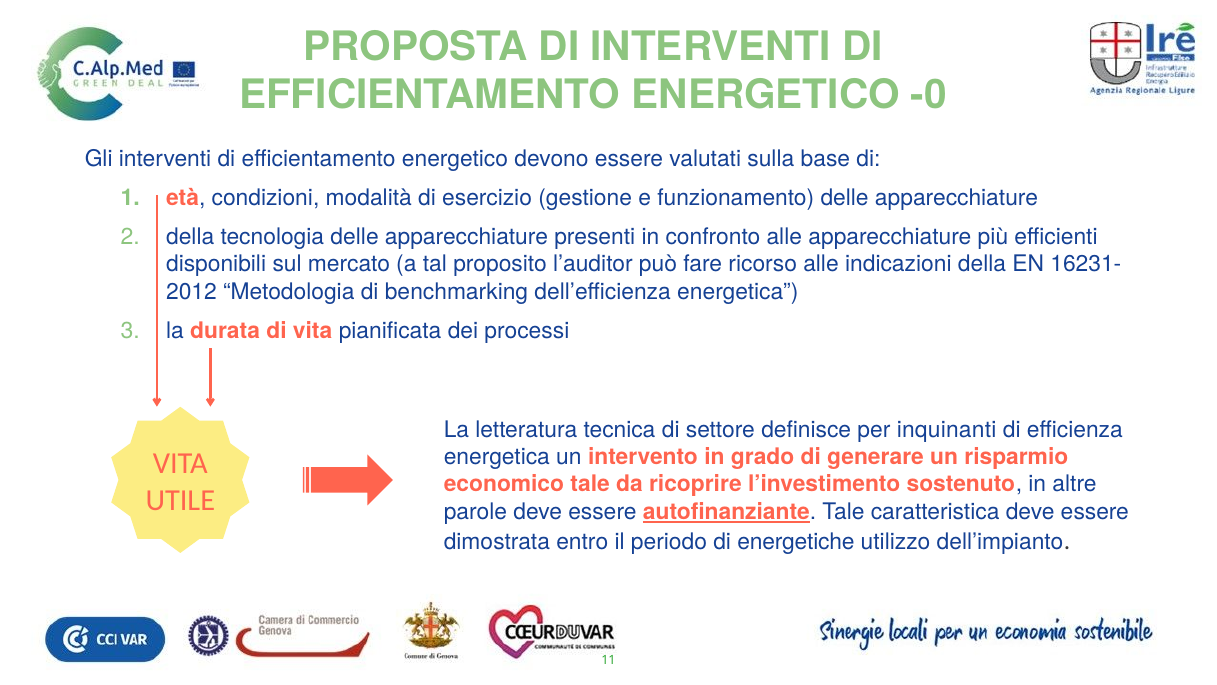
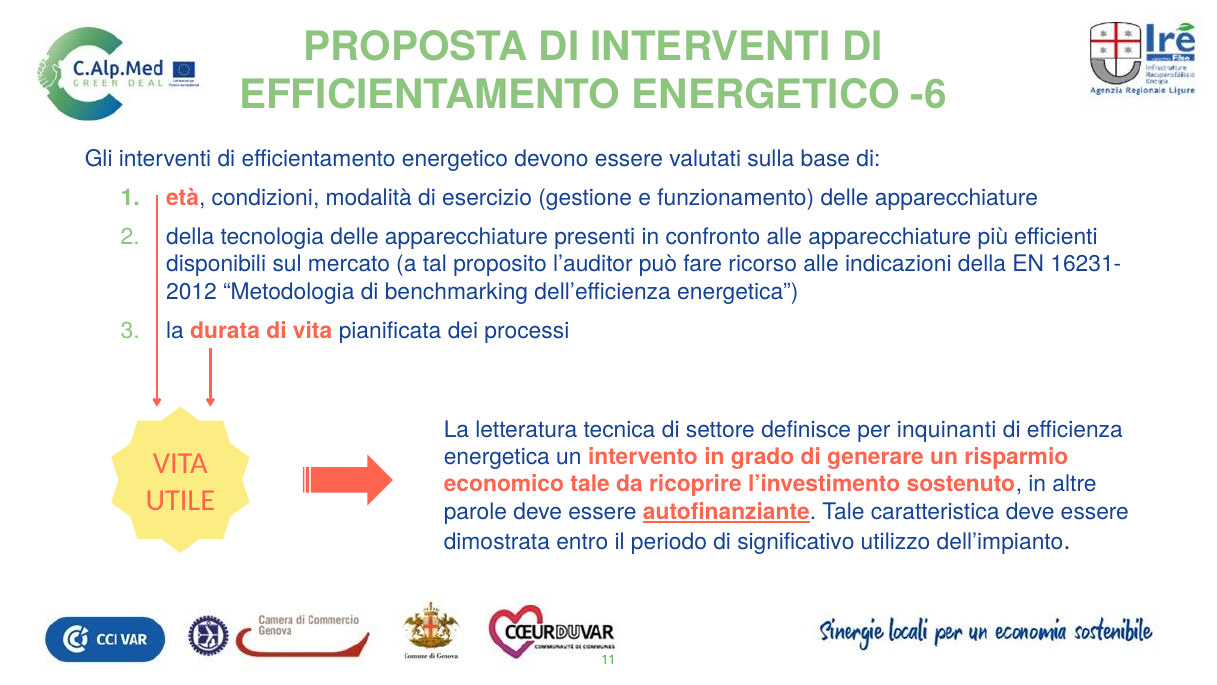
-0: -0 -> -6
energetiche: energetiche -> significativo
